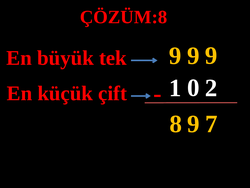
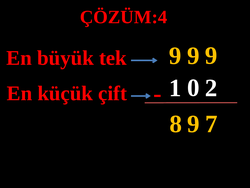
ÇÖZÜM:8: ÇÖZÜM:8 -> ÇÖZÜM:4
